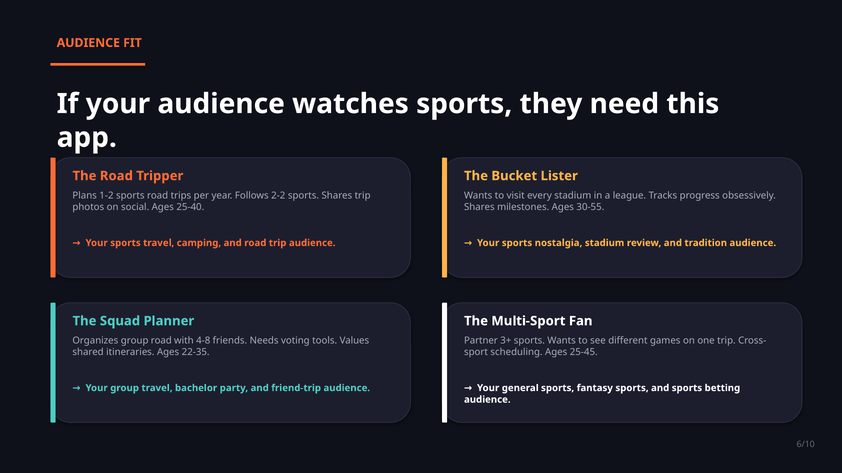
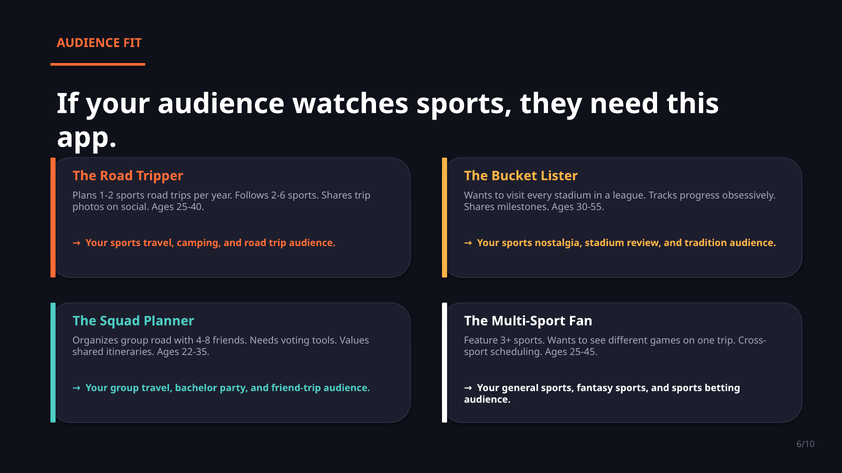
2-2: 2-2 -> 2-6
Partner: Partner -> Feature
